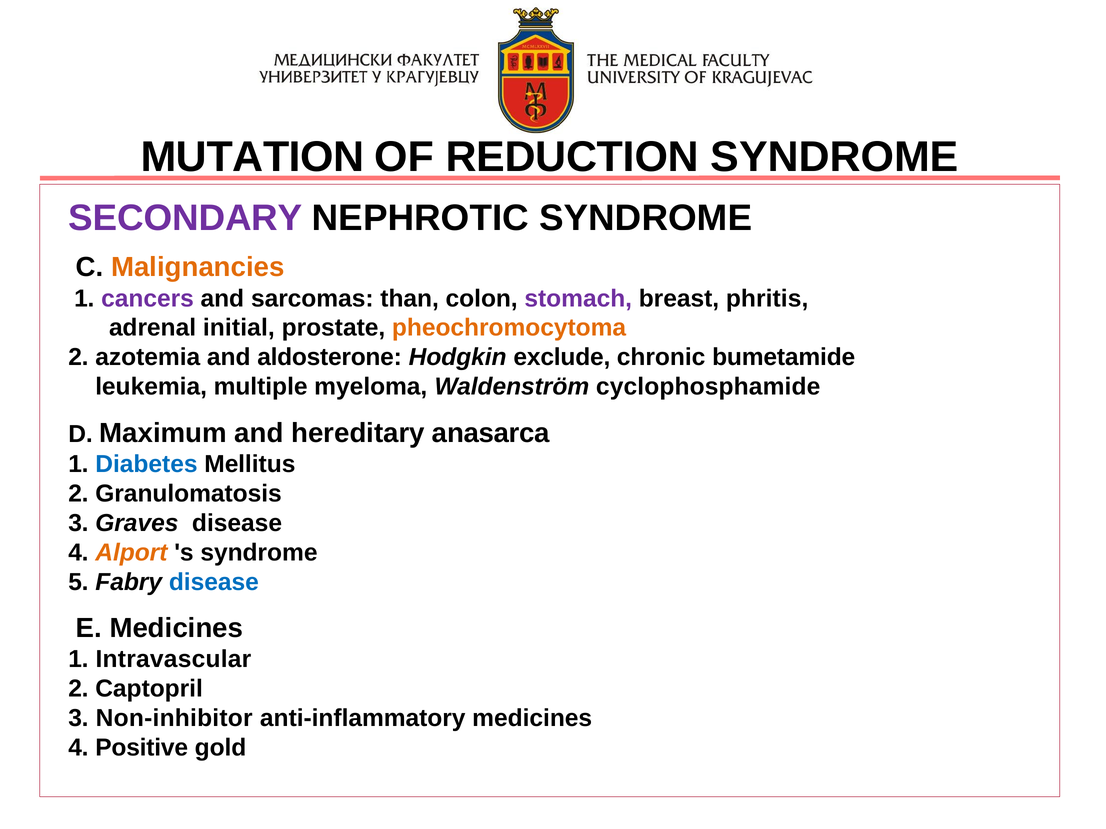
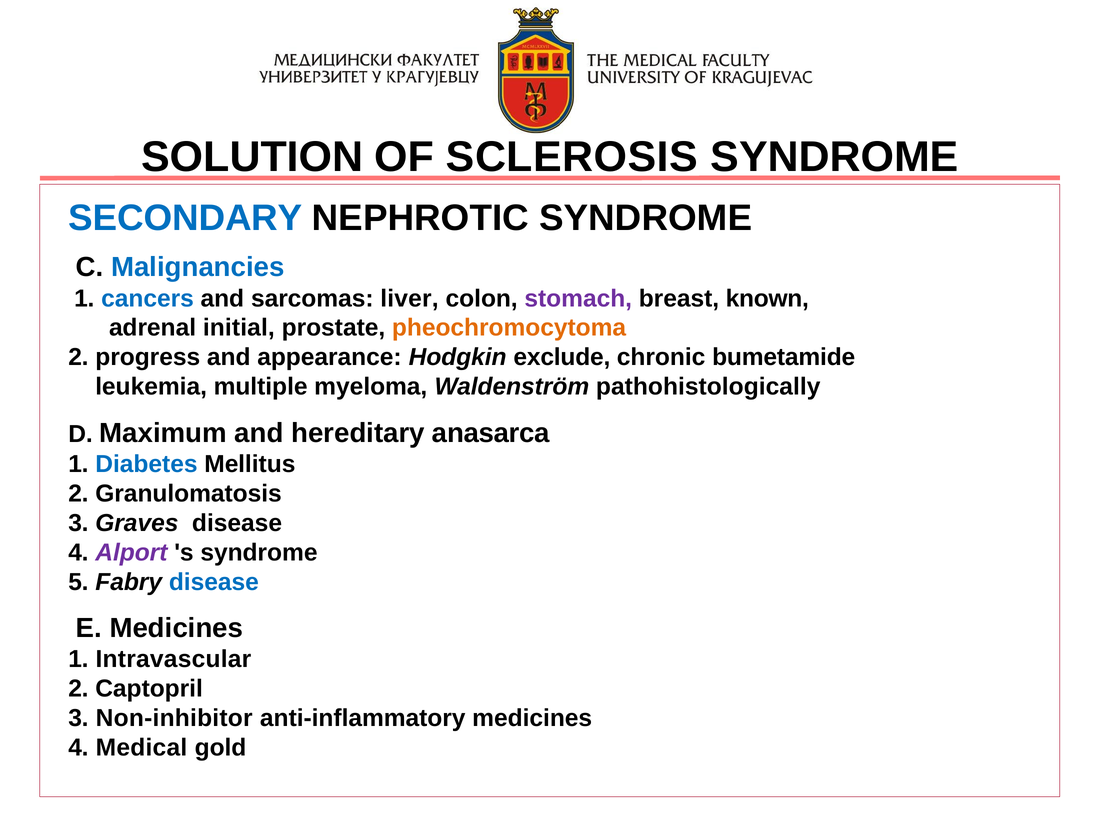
MUTATION: MUTATION -> SOLUTION
REDUCTION: REDUCTION -> SCLEROSIS
SECONDARY colour: purple -> blue
Malignancies colour: orange -> blue
cancers colour: purple -> blue
than: than -> liver
phritis: phritis -> known
azotemia: azotemia -> progress
aldosterone: aldosterone -> appearance
cyclophosphamide: cyclophosphamide -> pathohistologically
Alport colour: orange -> purple
Positive: Positive -> Medical
